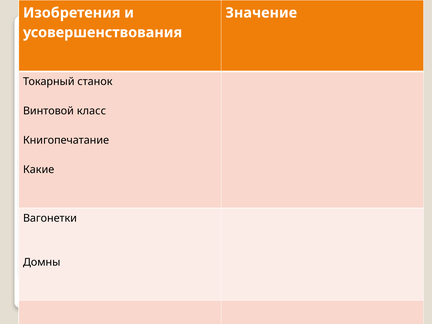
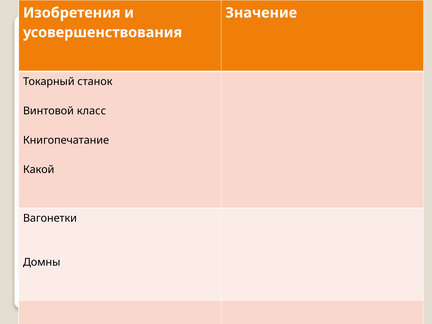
Какие: Какие -> Какой
